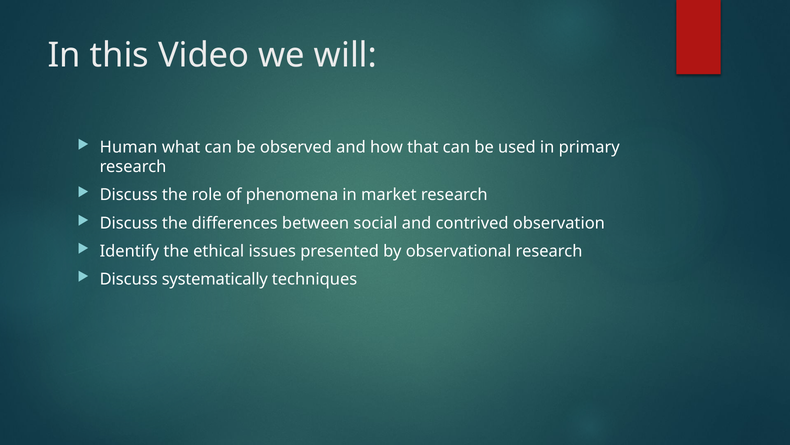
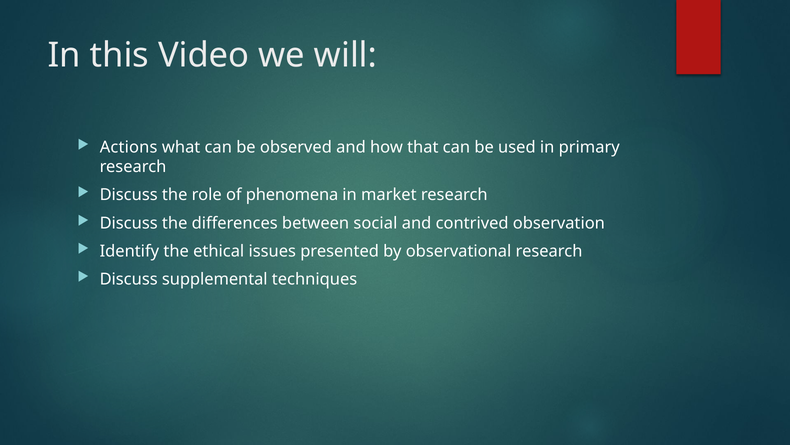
Human: Human -> Actions
systematically: systematically -> supplemental
